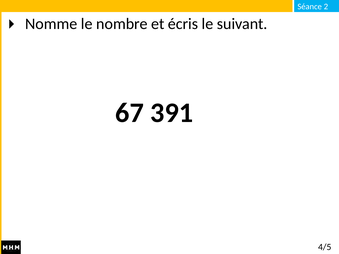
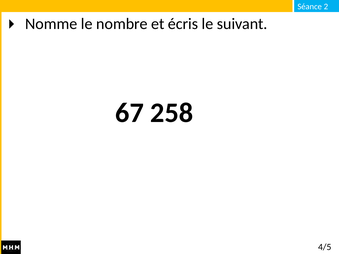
391: 391 -> 258
